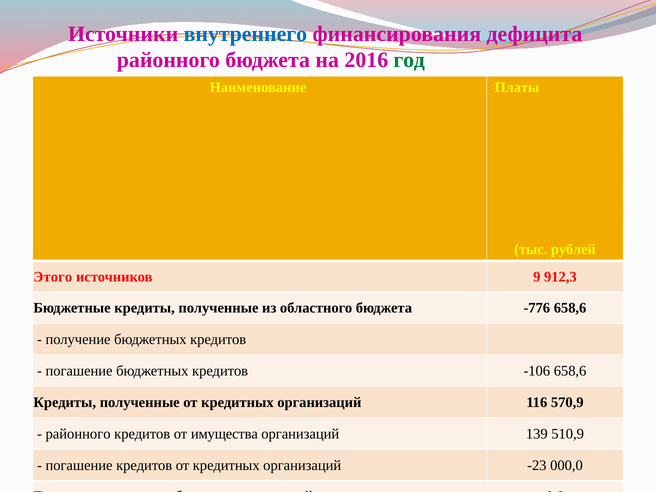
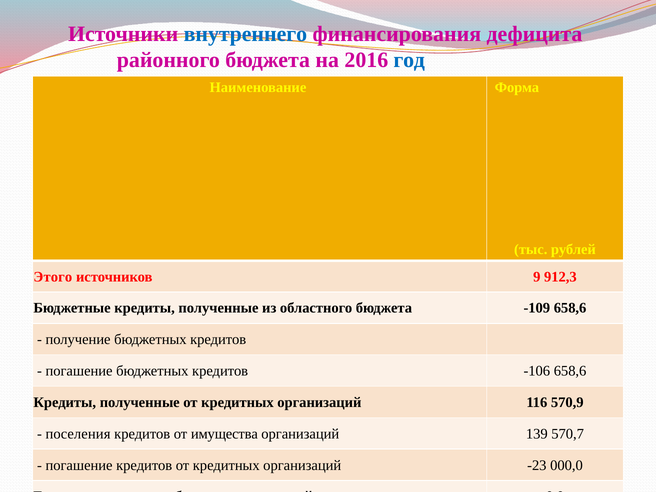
год colour: green -> blue
Платы: Платы -> Форма
-776: -776 -> -109
районного at (78, 434): районного -> поселения
510,9: 510,9 -> 570,7
